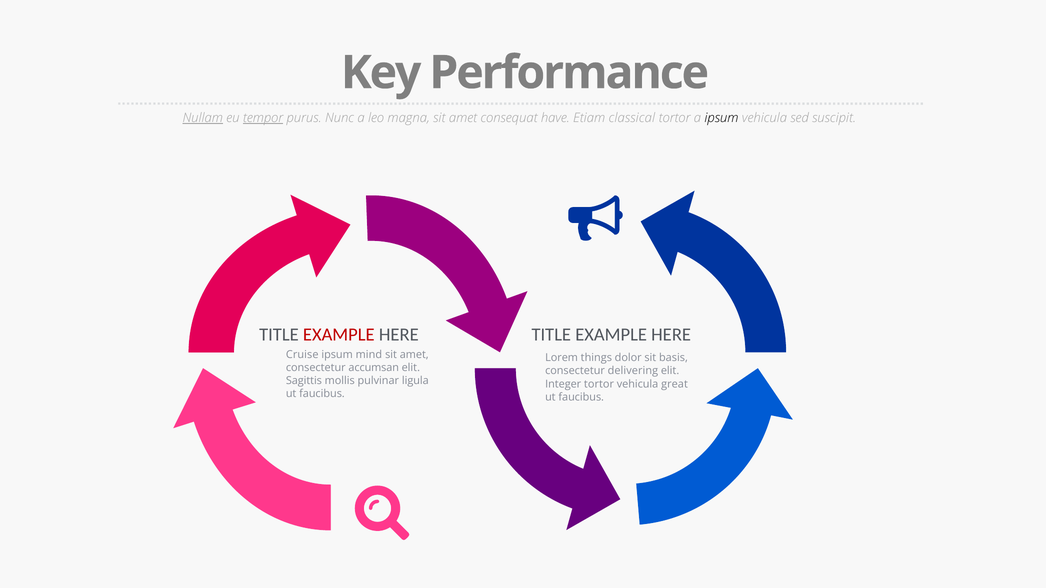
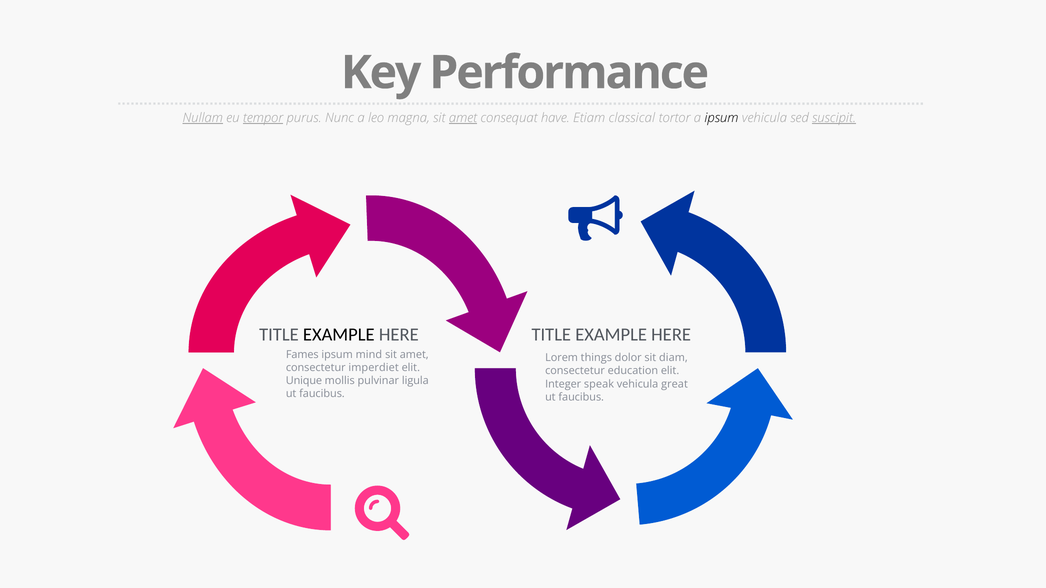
amet at (463, 118) underline: none -> present
suscipit underline: none -> present
EXAMPLE at (339, 335) colour: red -> black
Cruise: Cruise -> Fames
basis: basis -> diam
accumsan: accumsan -> imperdiet
delivering: delivering -> education
Sagittis: Sagittis -> Unique
Integer tortor: tortor -> speak
